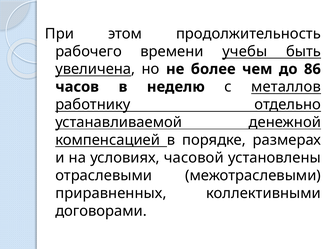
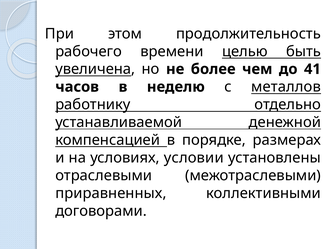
учебы: учебы -> целью
86: 86 -> 41
часовой: часовой -> условии
